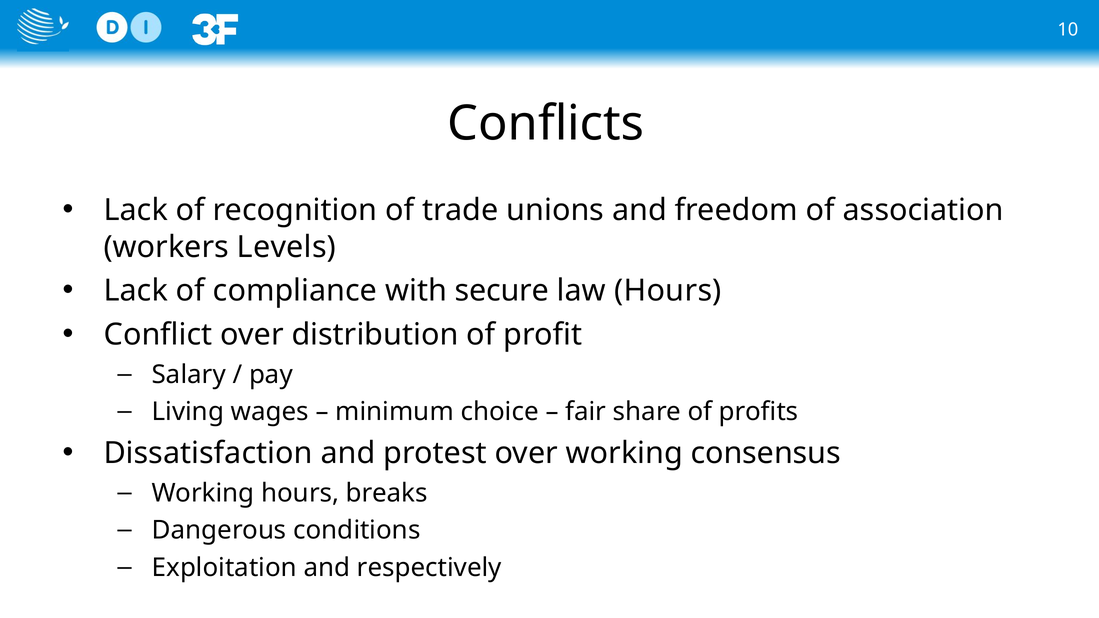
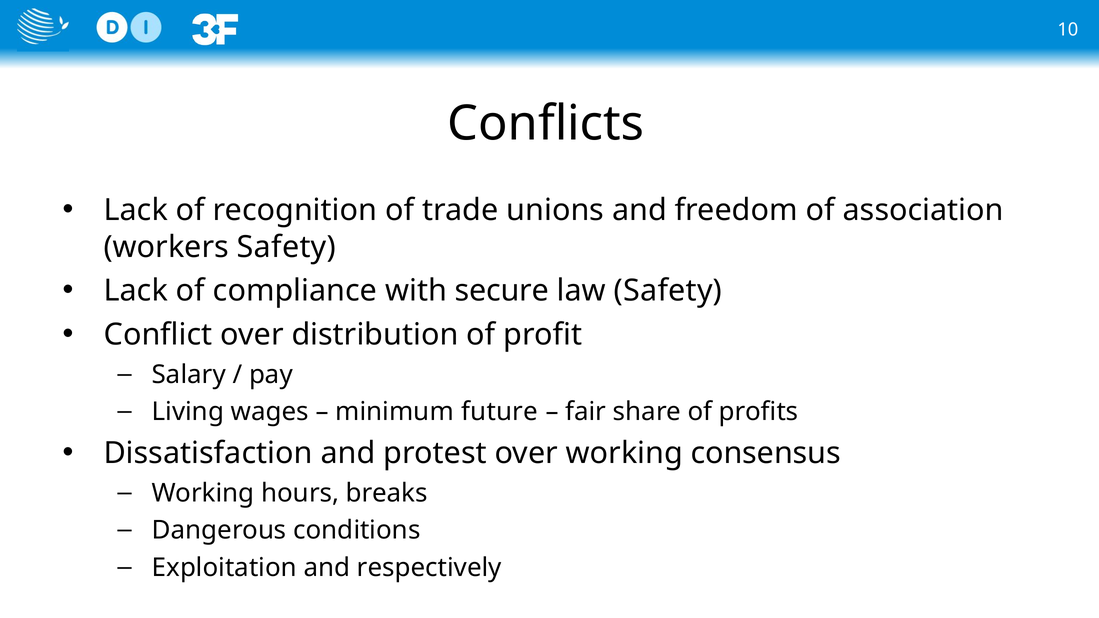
workers Levels: Levels -> Safety
law Hours: Hours -> Safety
choice: choice -> future
